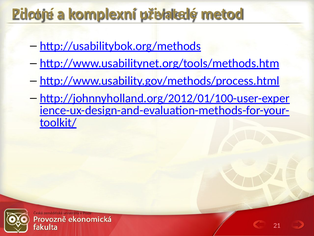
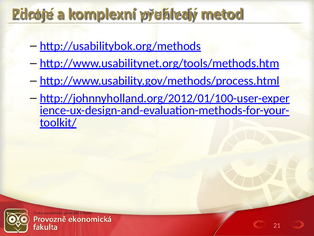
uživatelé: uživatelé -> využívají
